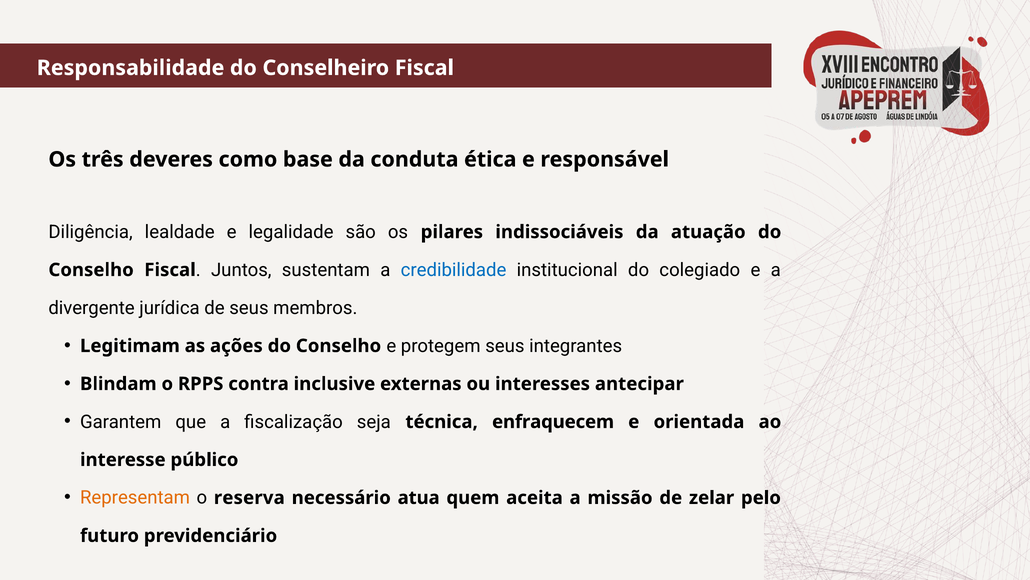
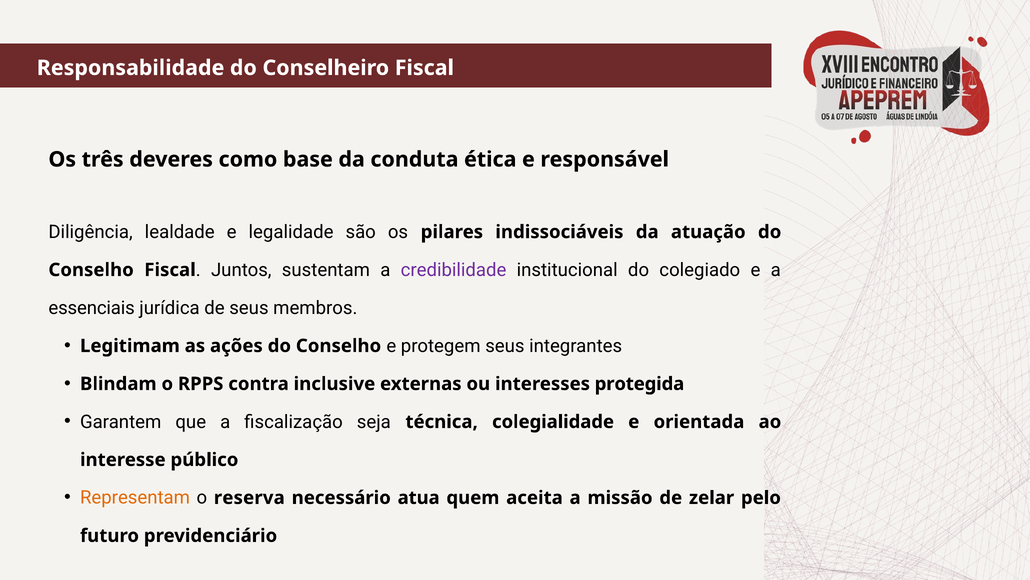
credibilidade colour: blue -> purple
divergente: divergente -> essenciais
antecipar: antecipar -> protegida
enfraquecem: enfraquecem -> colegialidade
